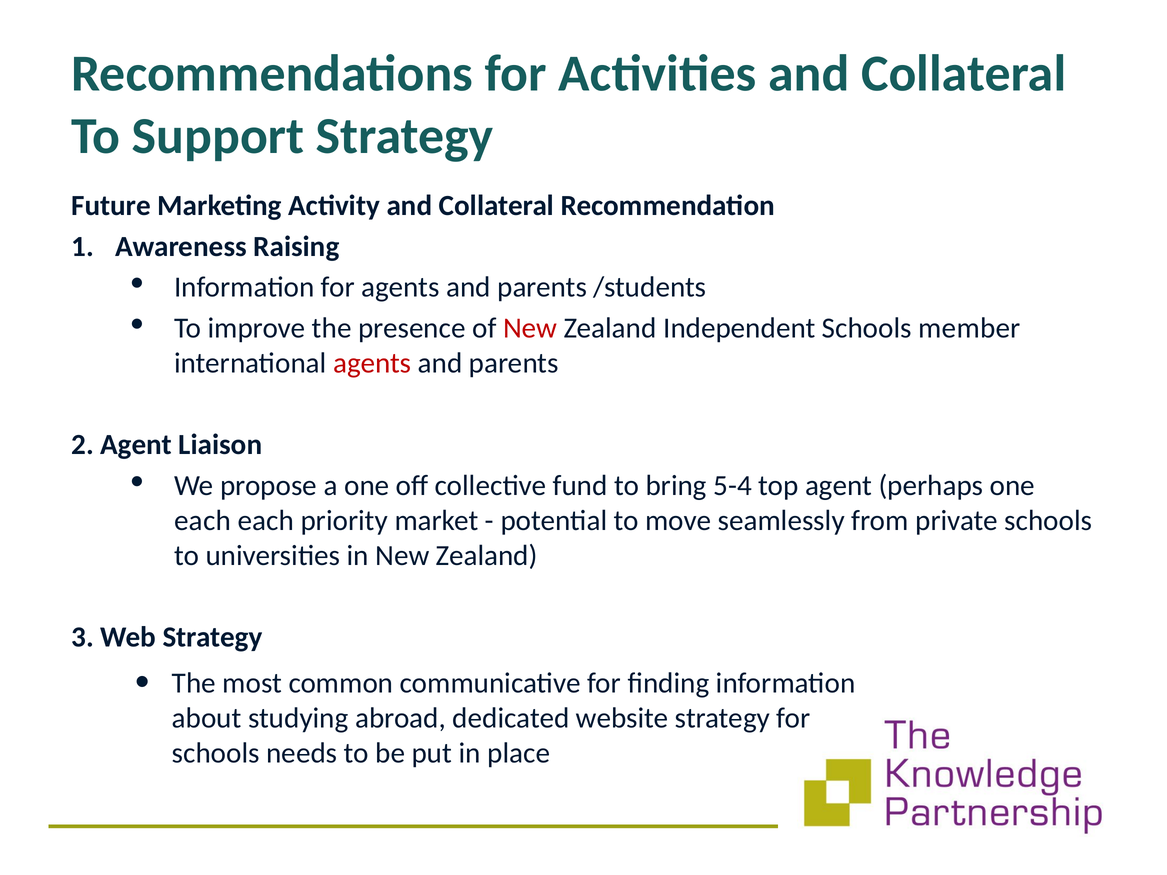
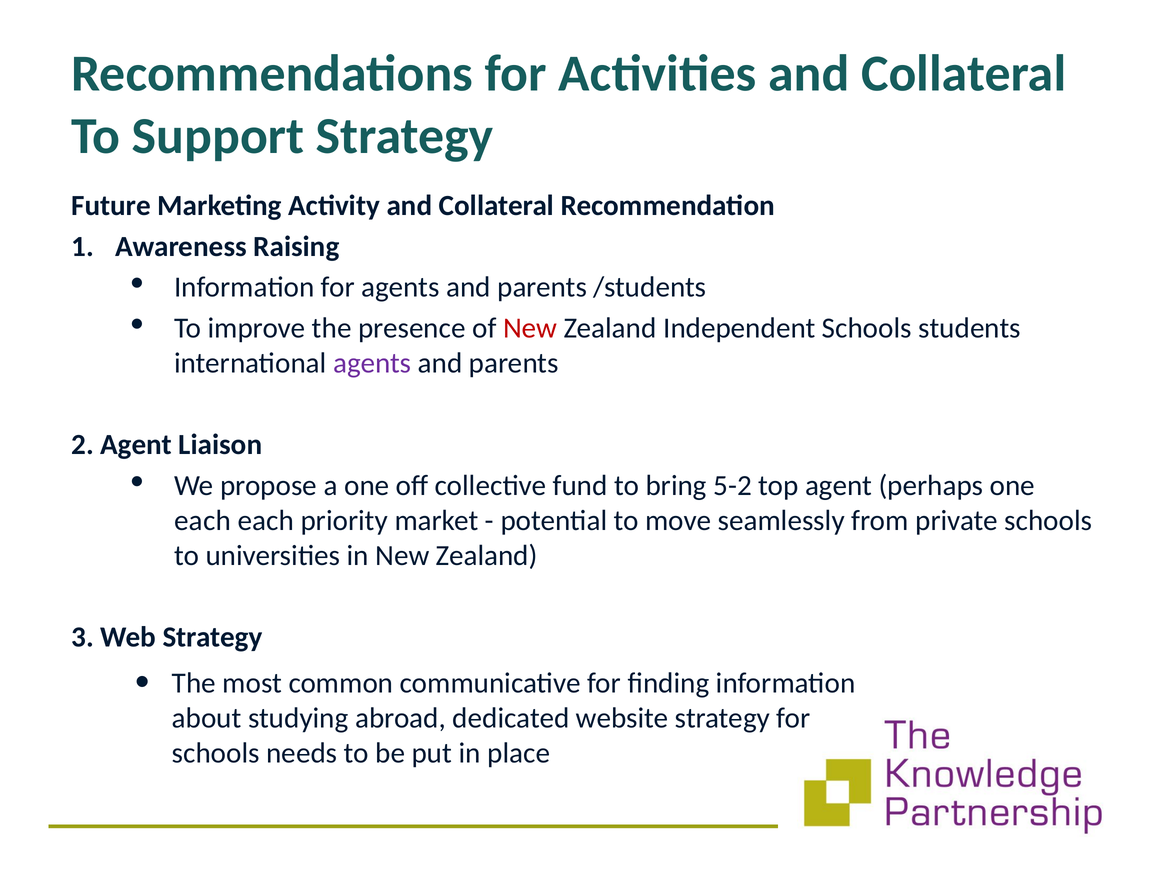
member: member -> students
agents at (372, 363) colour: red -> purple
5-4: 5-4 -> 5-2
